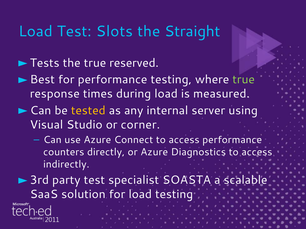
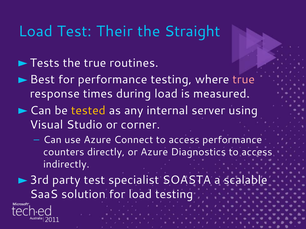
Slots: Slots -> Their
reserved: reserved -> routines
true at (244, 80) colour: light green -> pink
